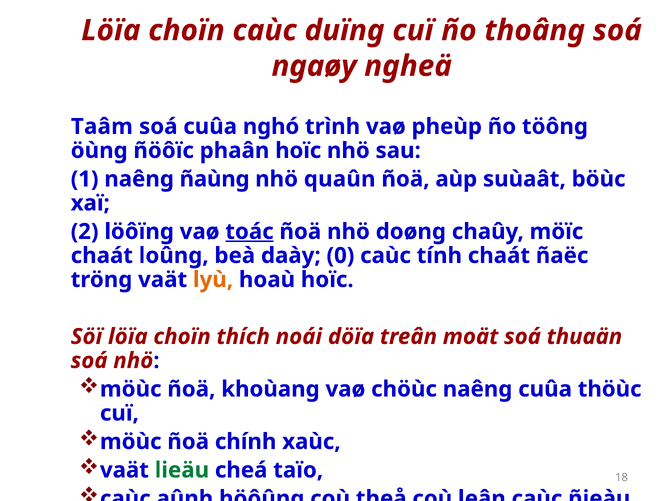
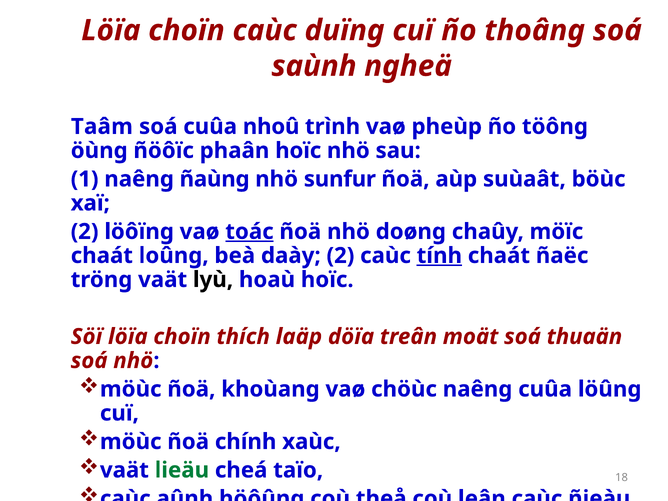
ngaøy: ngaøy -> saùnh
nghó: nghó -> nhoû
quaûn: quaûn -> sunfur
daày 0: 0 -> 2
tính underline: none -> present
lyù colour: orange -> black
noái: noái -> laäp
thöùc: thöùc -> löûng
